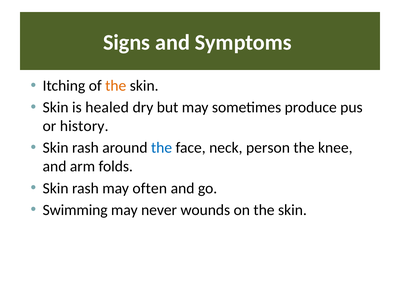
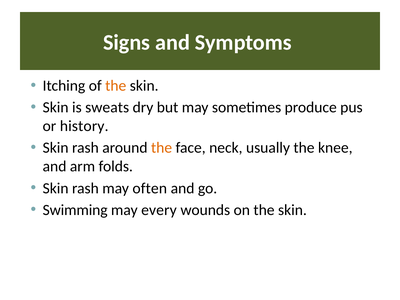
healed: healed -> sweats
the at (162, 148) colour: blue -> orange
person: person -> usually
never: never -> every
